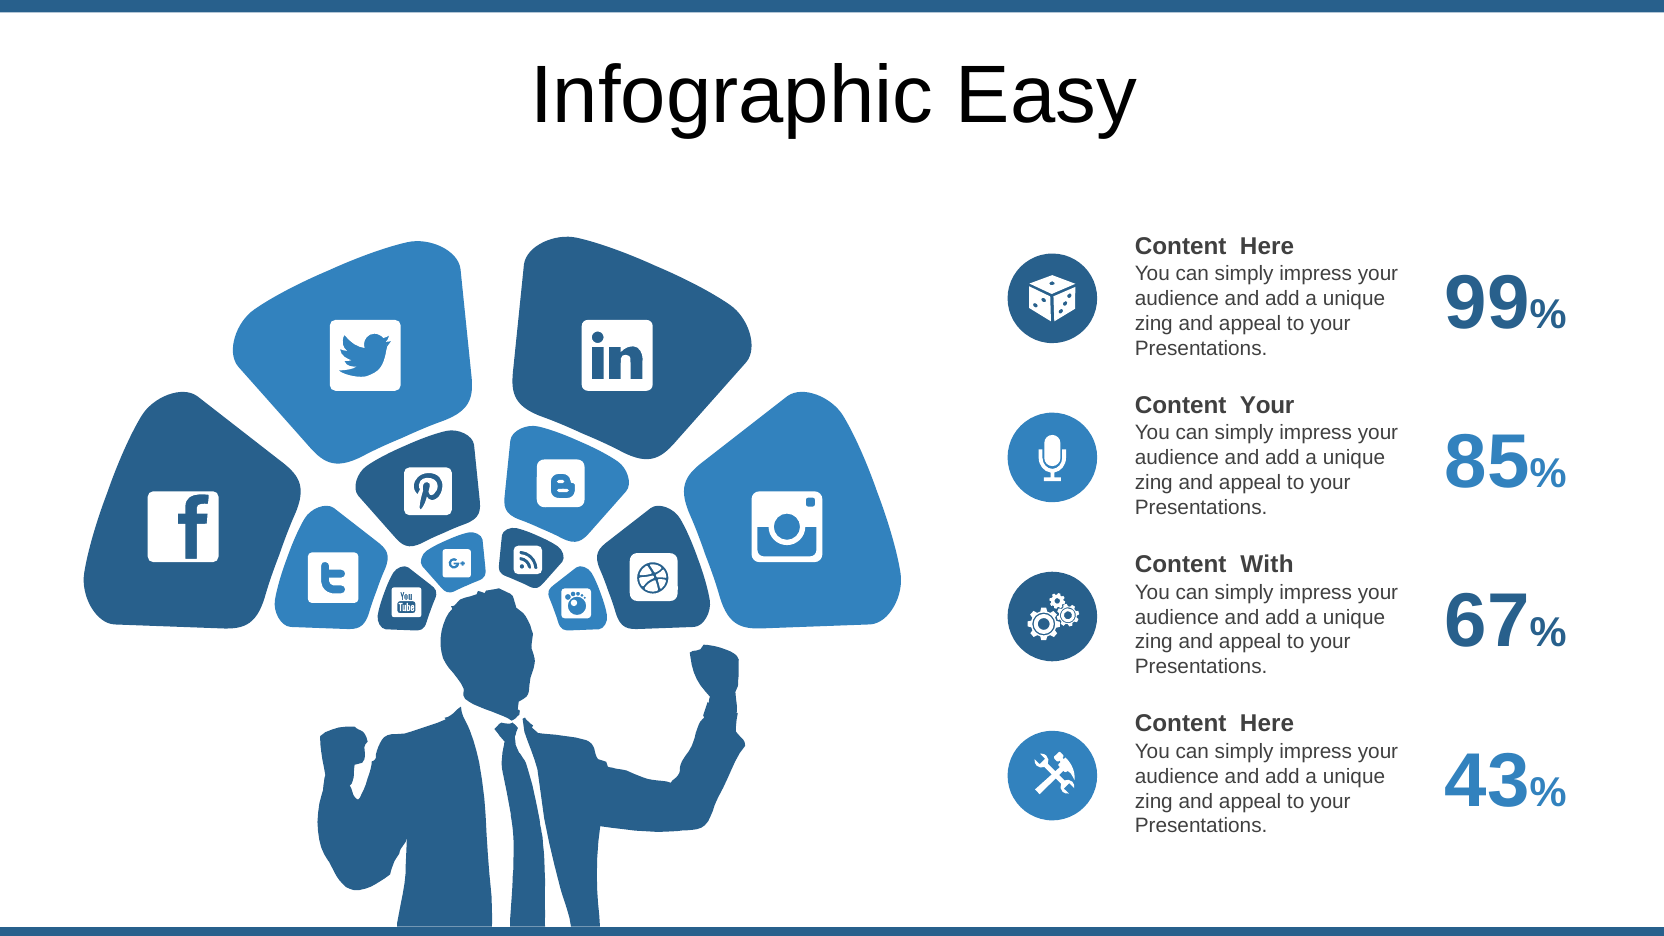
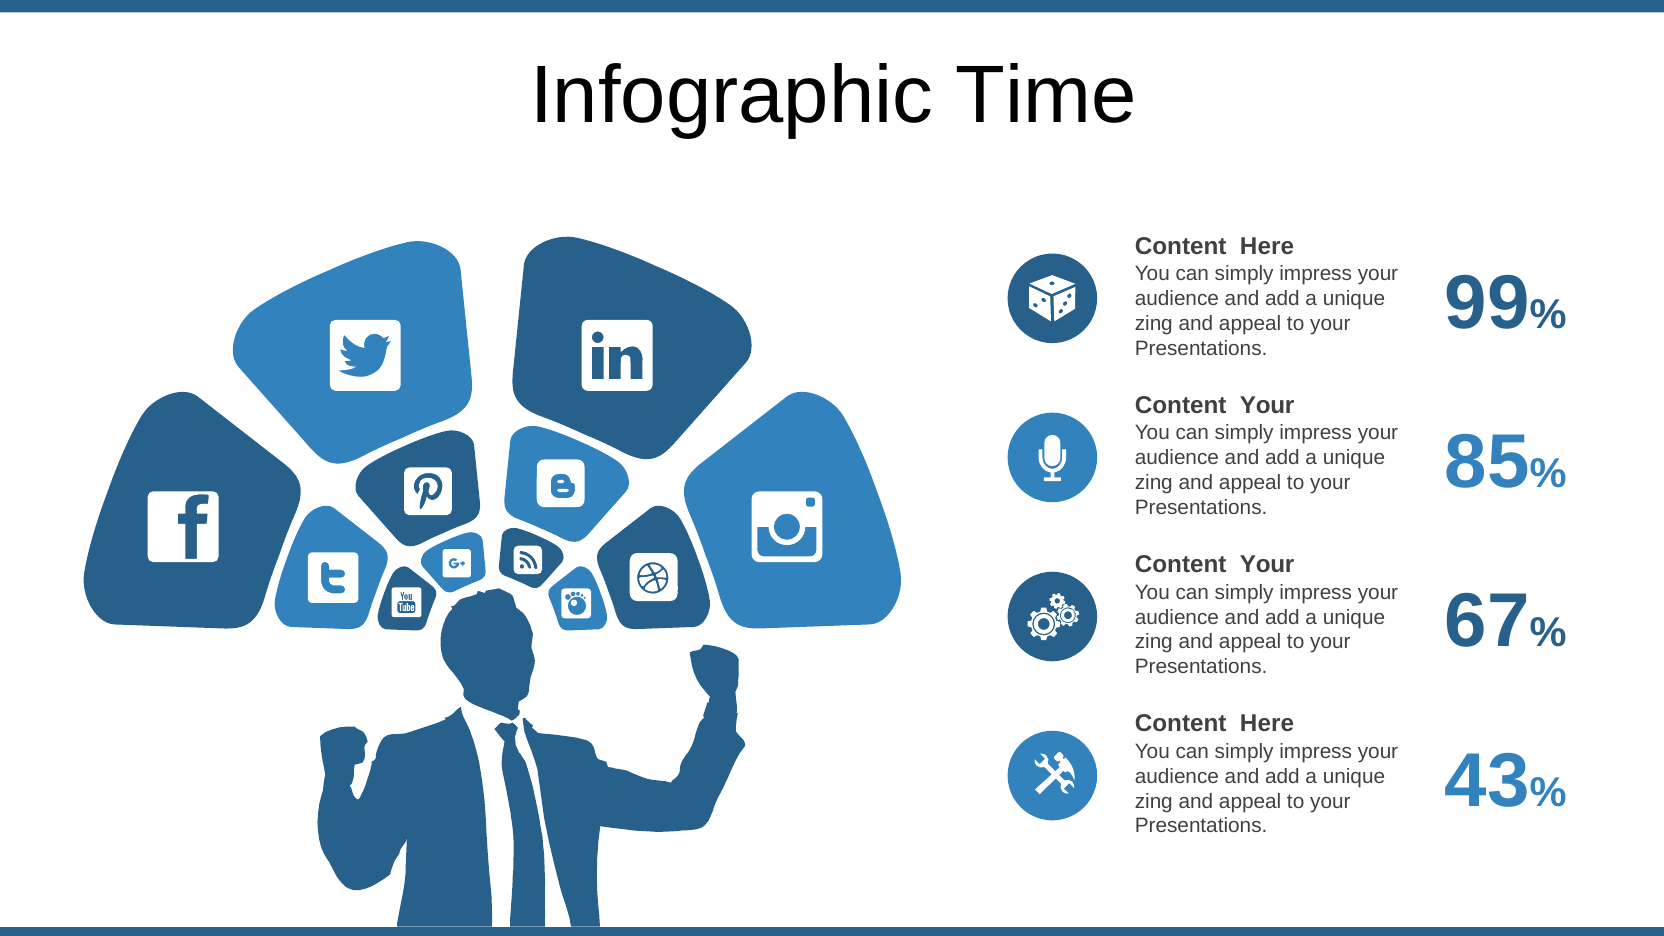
Easy: Easy -> Time
With at (1267, 564): With -> Your
